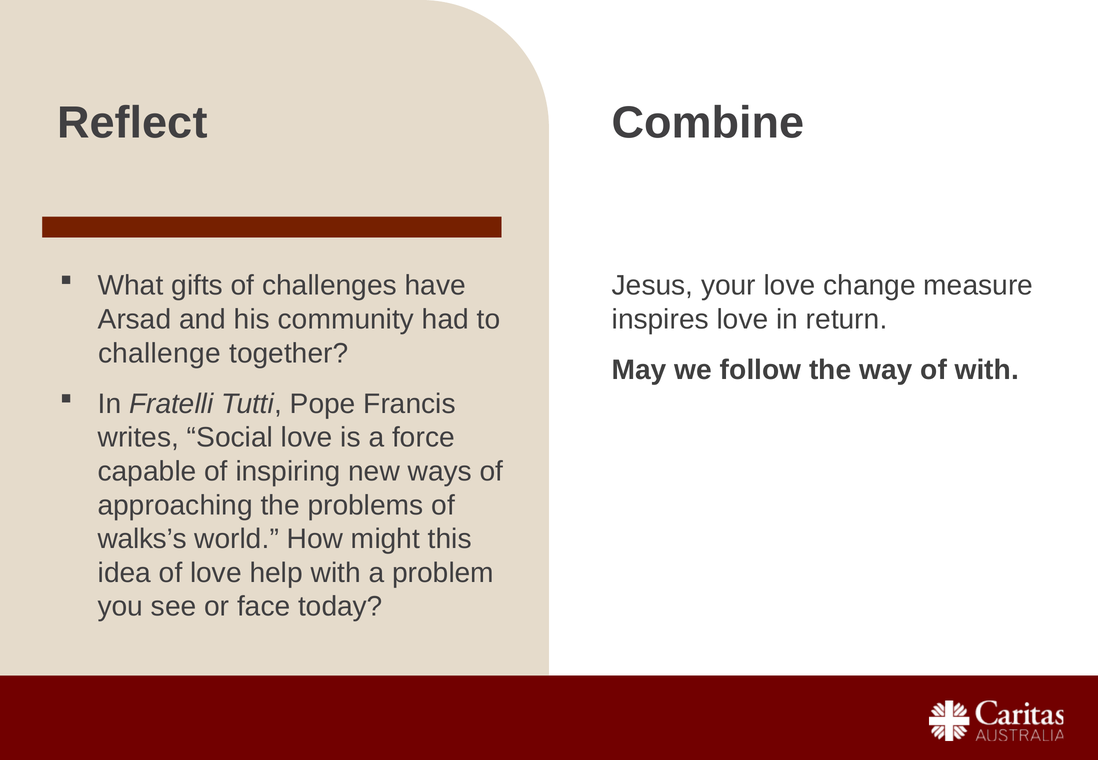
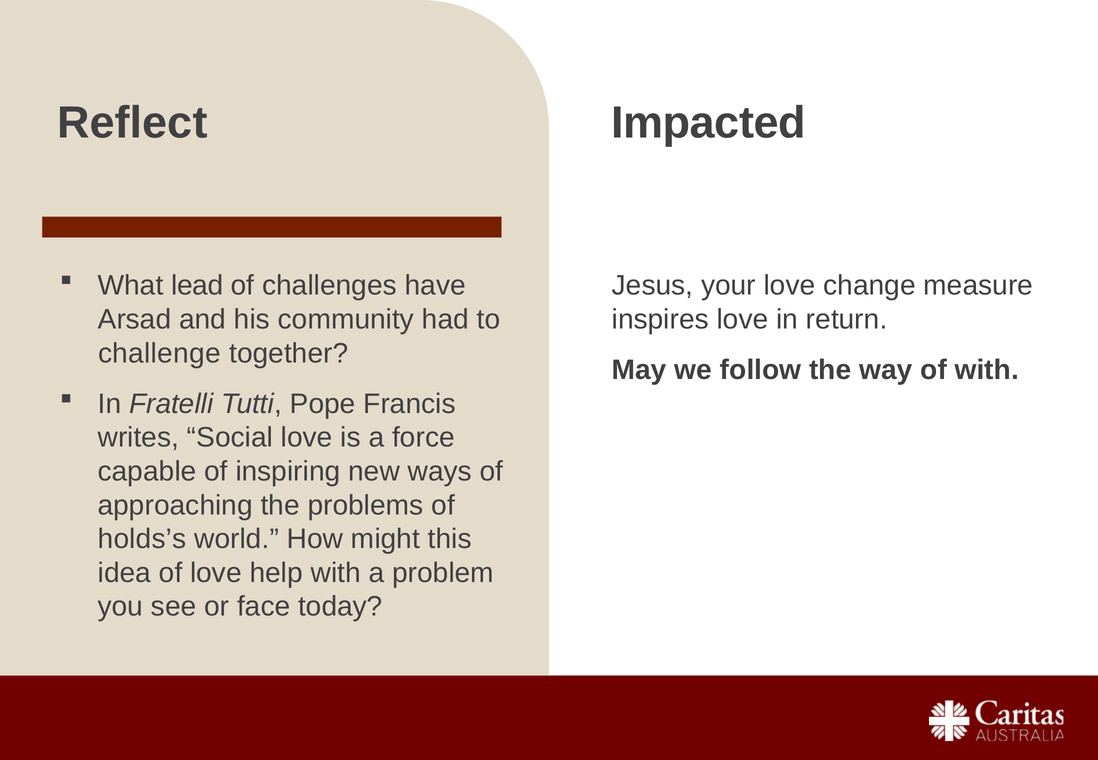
Combine: Combine -> Impacted
gifts: gifts -> lead
walks’s: walks’s -> holds’s
